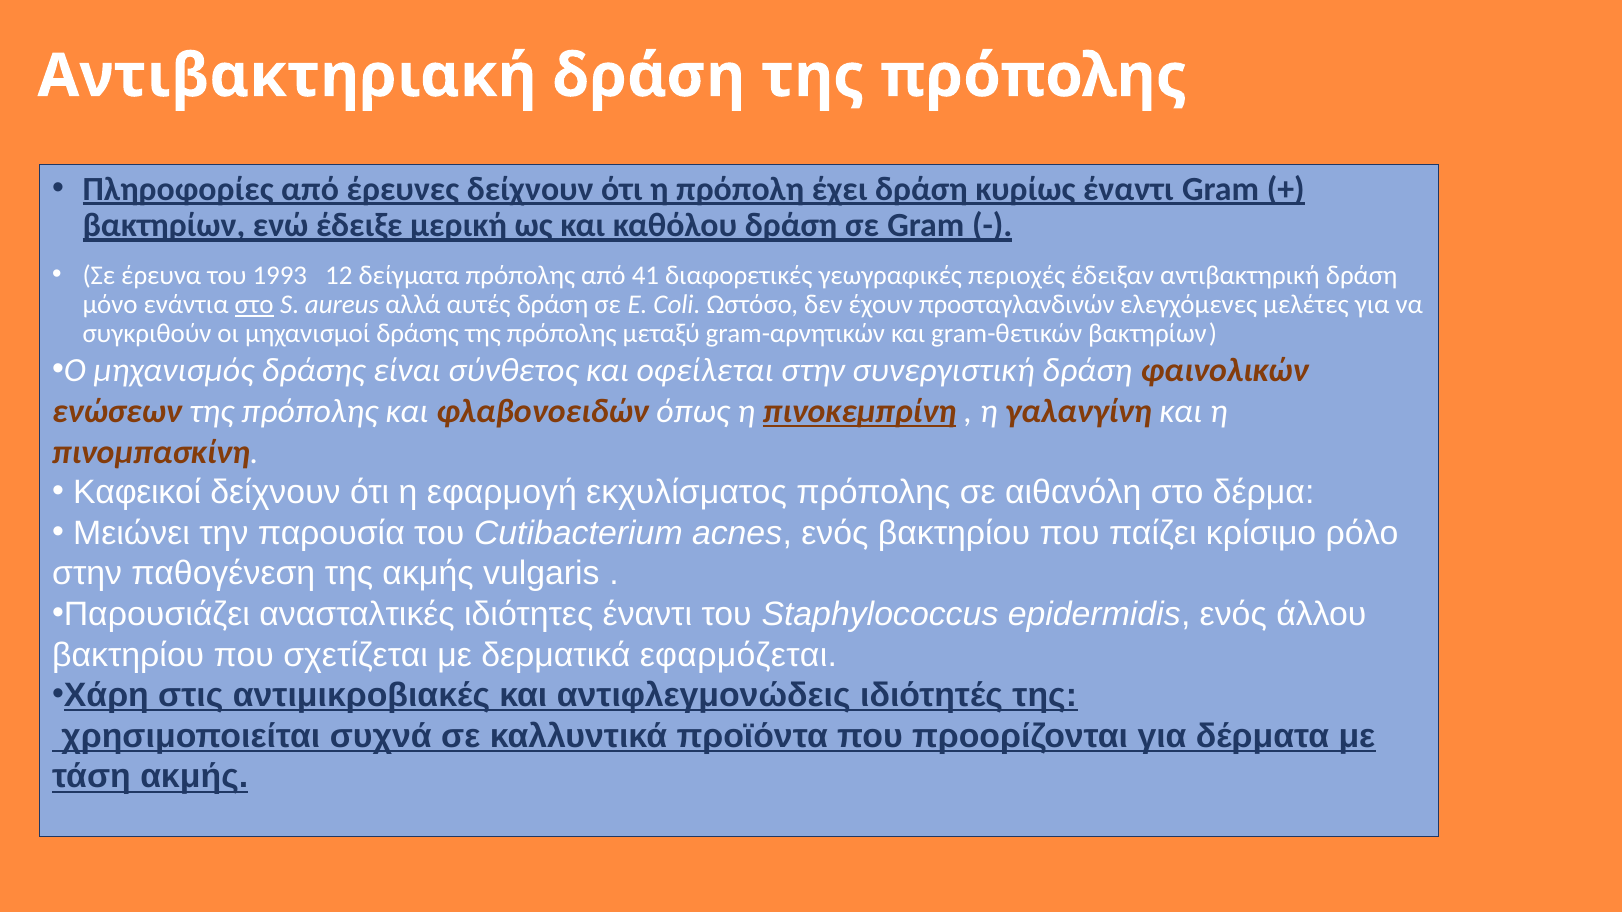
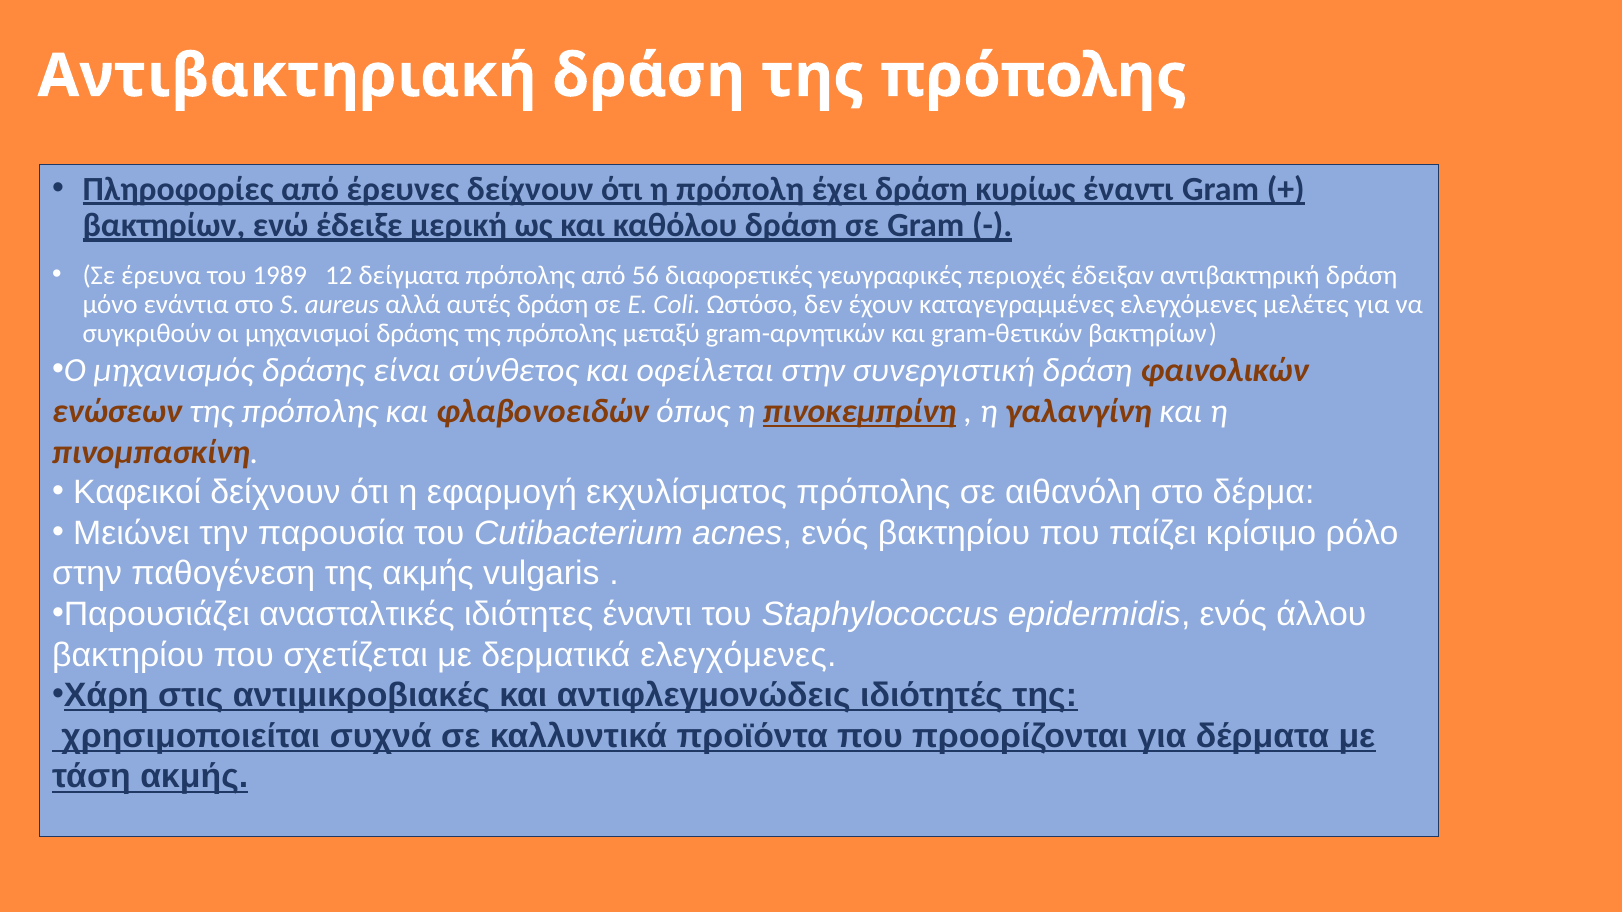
1993: 1993 -> 1989
41: 41 -> 56
στο at (254, 304) underline: present -> none
προσταγλανδινών: προσταγλανδινών -> καταγεγραμμένες
δερματικά εφαρμόζεται: εφαρμόζεται -> ελεγχόμενες
